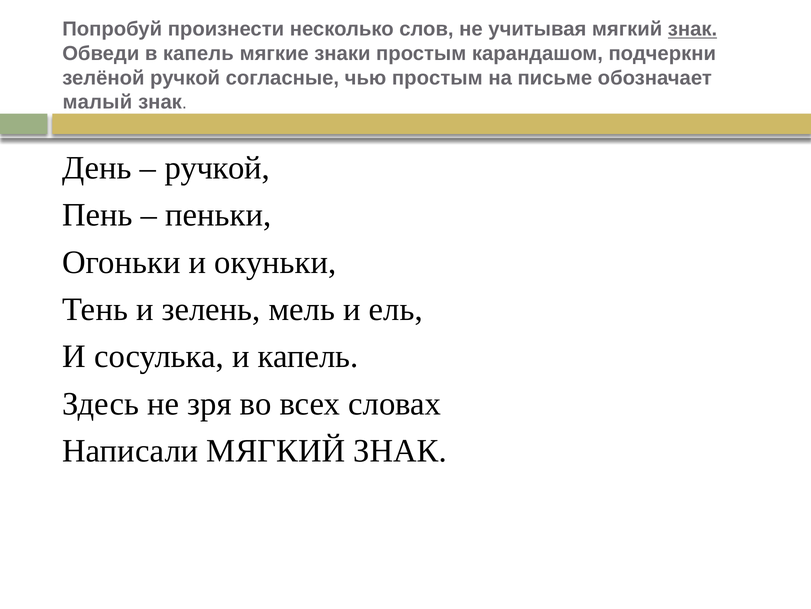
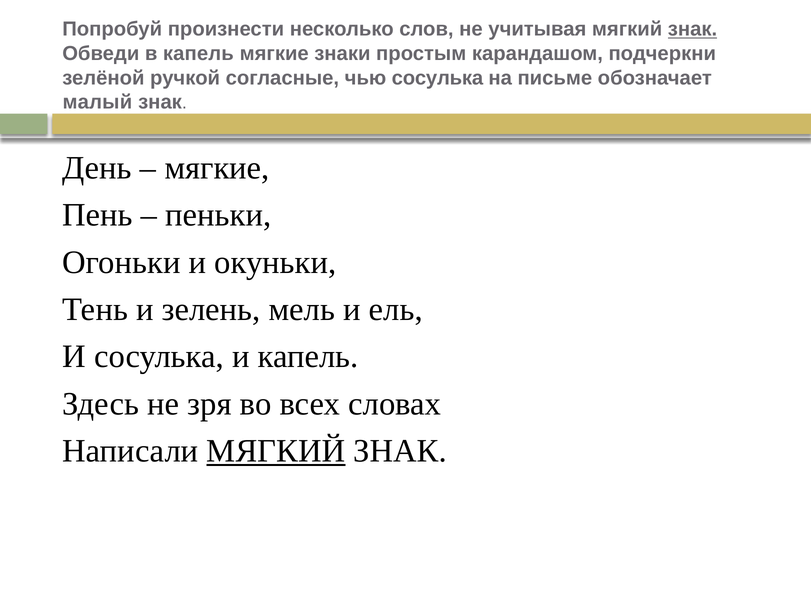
чью простым: простым -> сосулька
ручкой at (217, 168): ручкой -> мягкие
МЯГКИЙ at (276, 450) underline: none -> present
